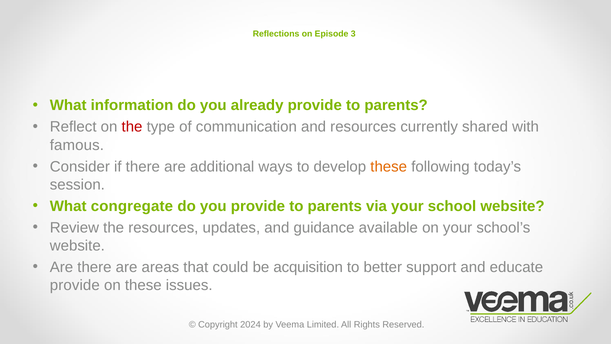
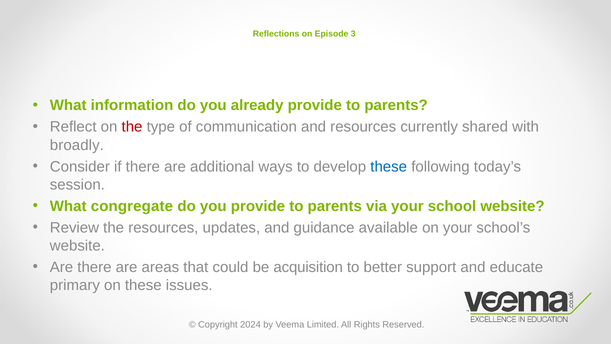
famous: famous -> broadly
these at (389, 166) colour: orange -> blue
provide at (75, 285): provide -> primary
